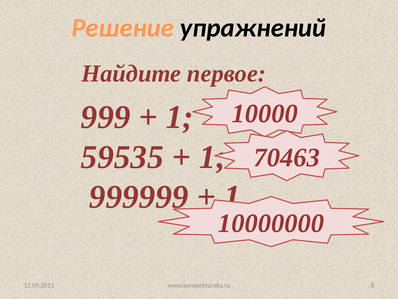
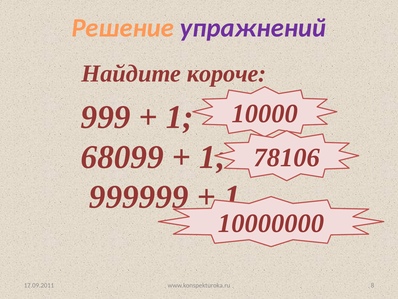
упражнений colour: black -> purple
первое: первое -> короче
59535: 59535 -> 68099
70463: 70463 -> 78106
